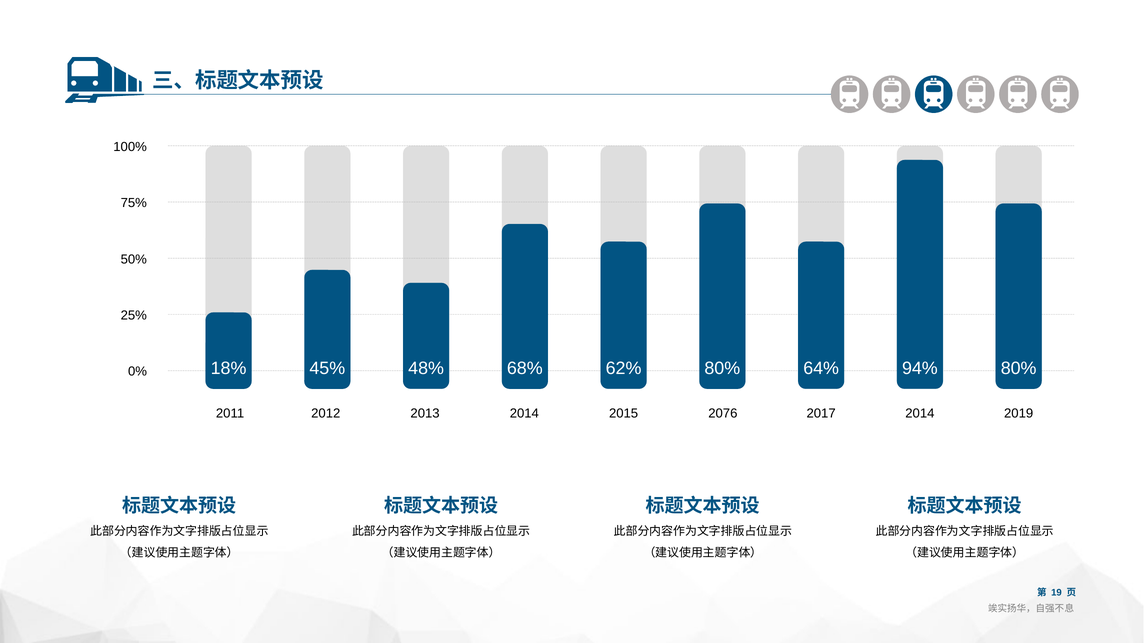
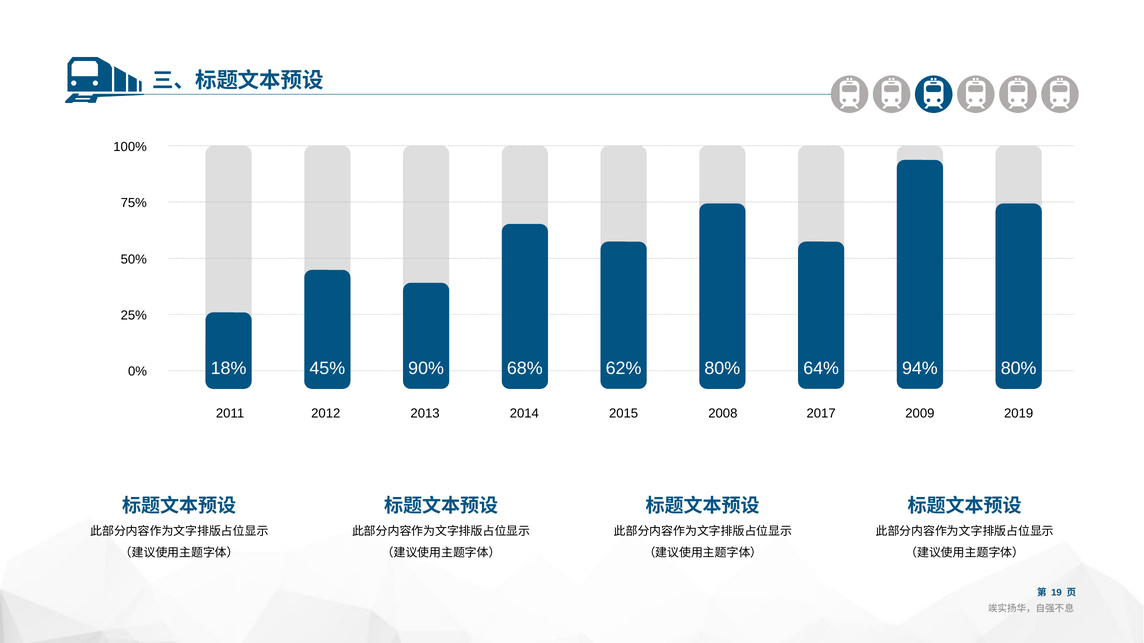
48%: 48% -> 90%
2076: 2076 -> 2008
2014 at (920, 414): 2014 -> 2009
